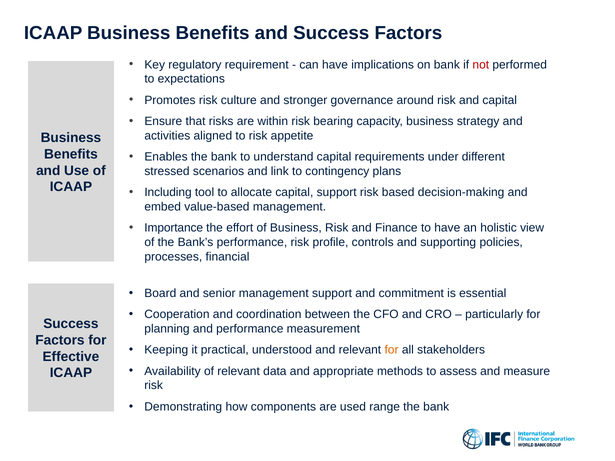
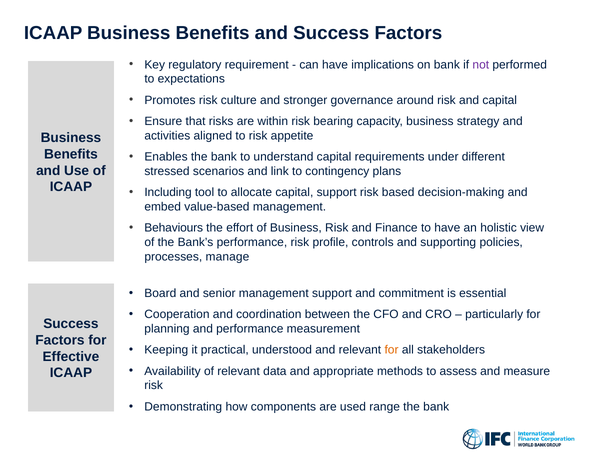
not colour: red -> purple
Importance: Importance -> Behaviours
financial: financial -> manage
